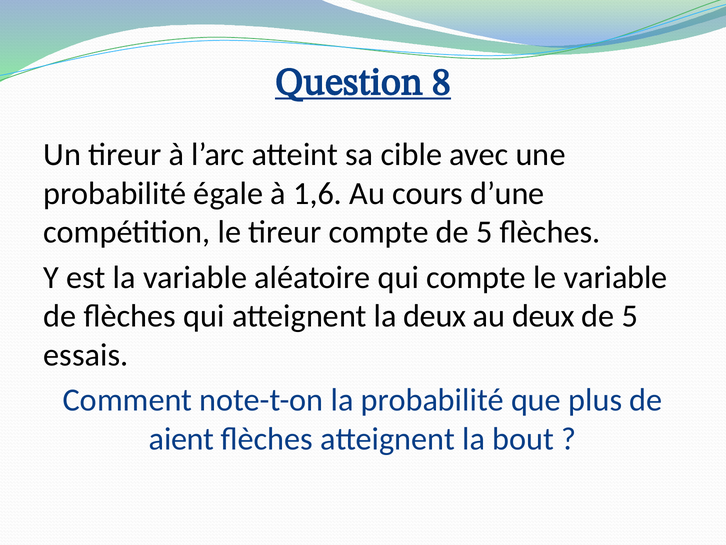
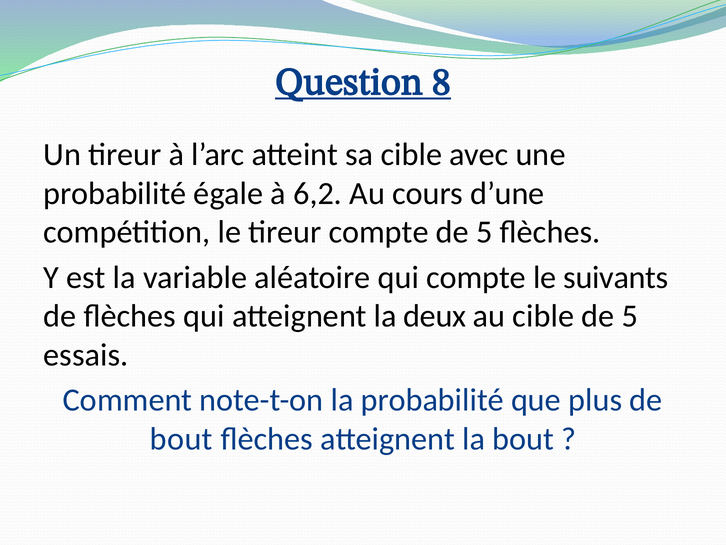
1,6: 1,6 -> 6,2
le variable: variable -> suivants
au deux: deux -> cible
aient at (182, 438): aient -> bout
